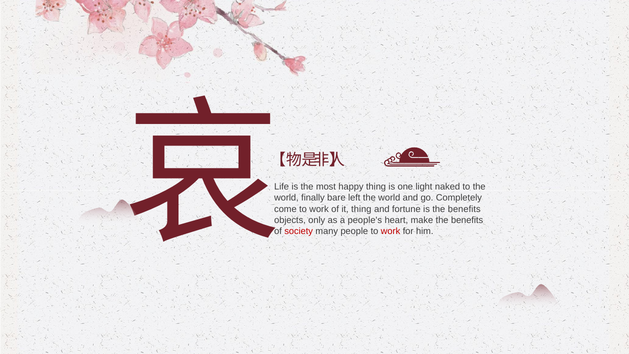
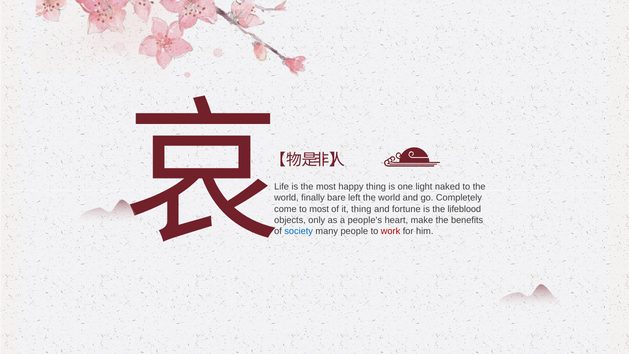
come to work: work -> most
is the benefits: benefits -> lifeblood
society colour: red -> blue
